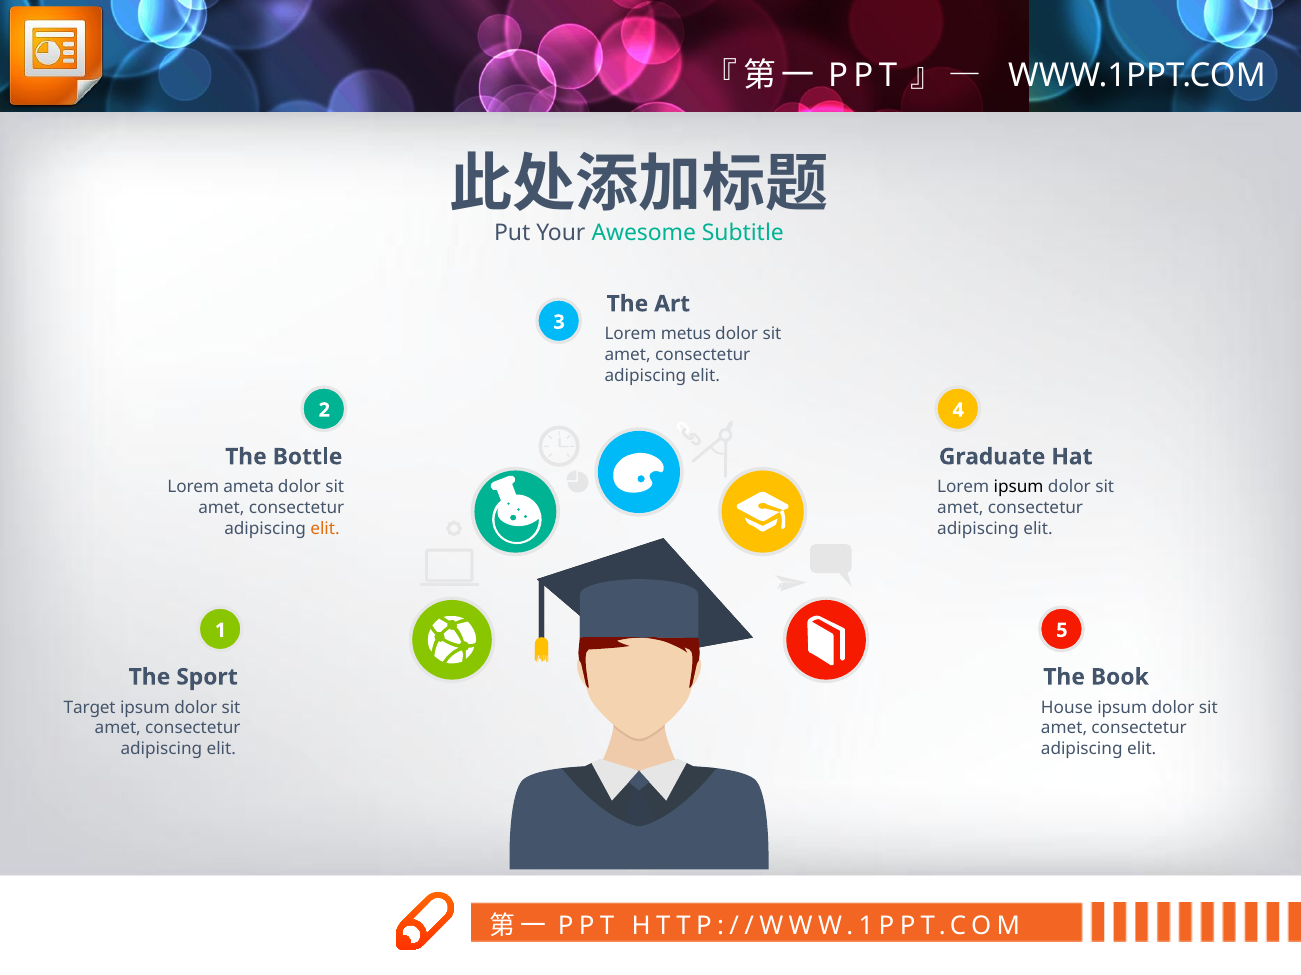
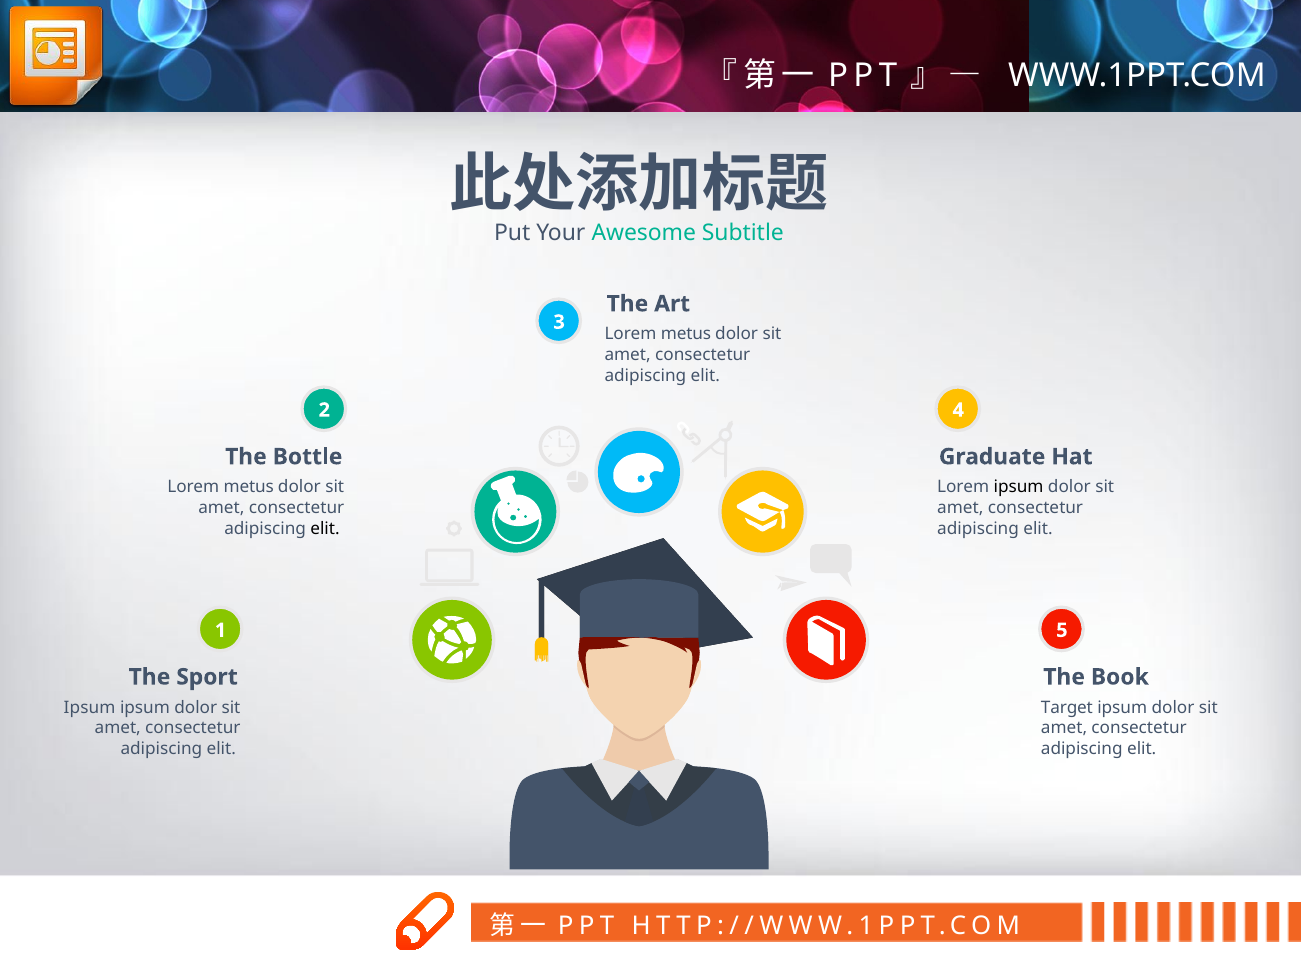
ameta at (249, 488): ameta -> metus
elit at (325, 529) colour: orange -> black
Target at (90, 708): Target -> Ipsum
House: House -> Target
